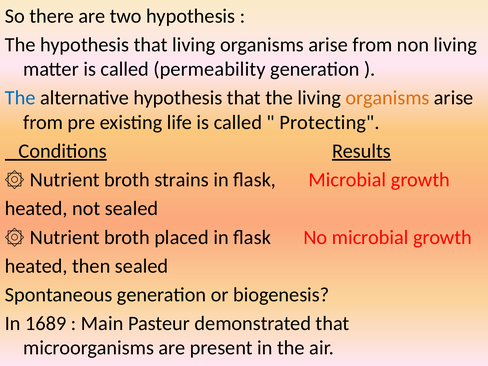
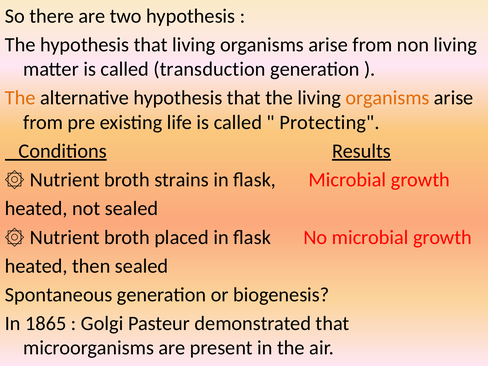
permeability: permeability -> transduction
The at (20, 98) colour: blue -> orange
1689: 1689 -> 1865
Main: Main -> Golgi
